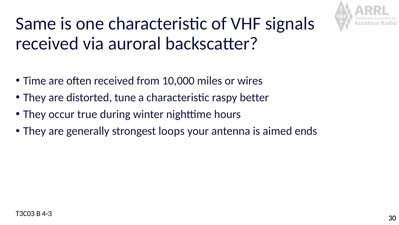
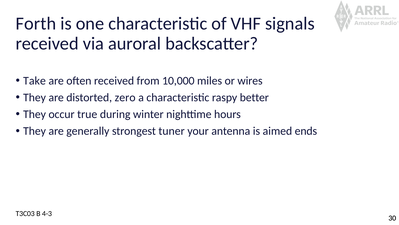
Same: Same -> Forth
Time: Time -> Take
tune: tune -> zero
loops: loops -> tuner
